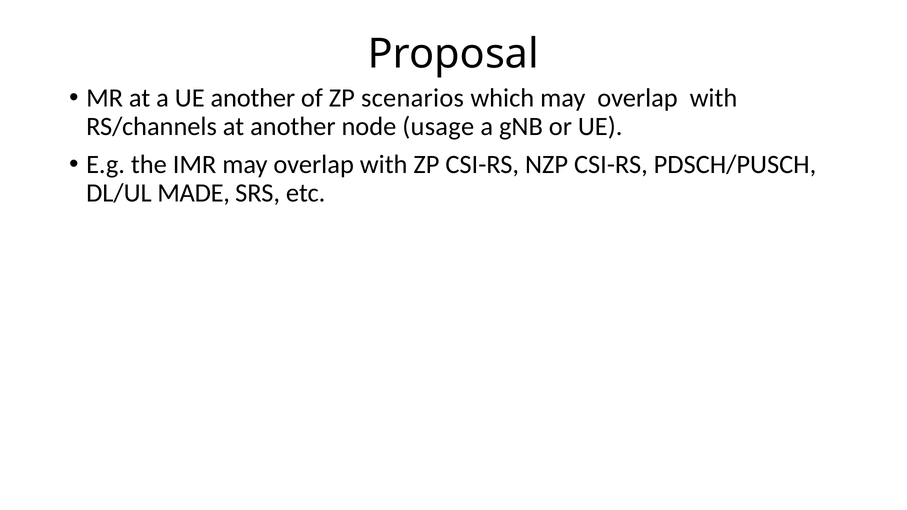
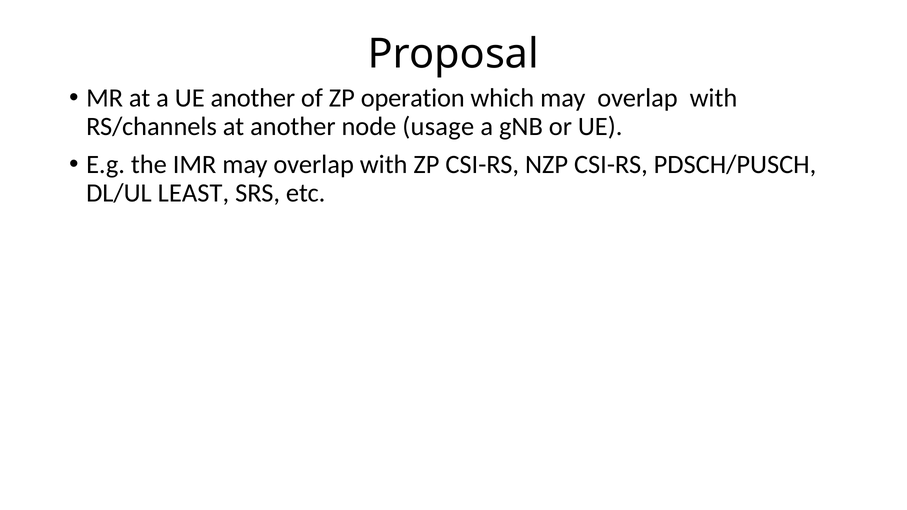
scenarios: scenarios -> operation
MADE: MADE -> LEAST
